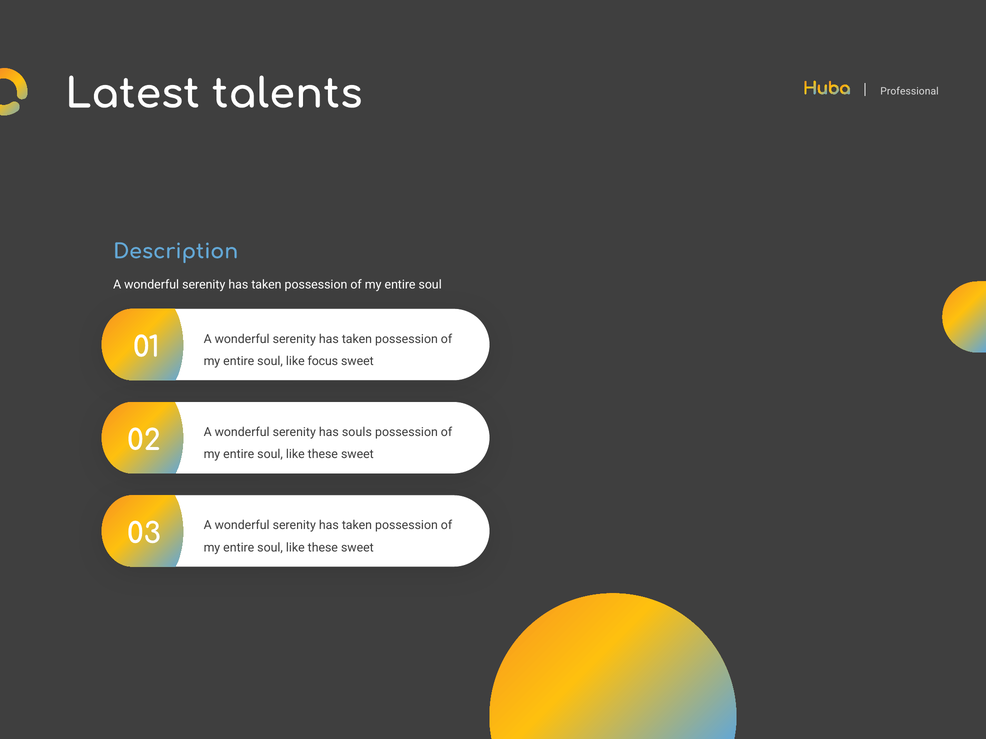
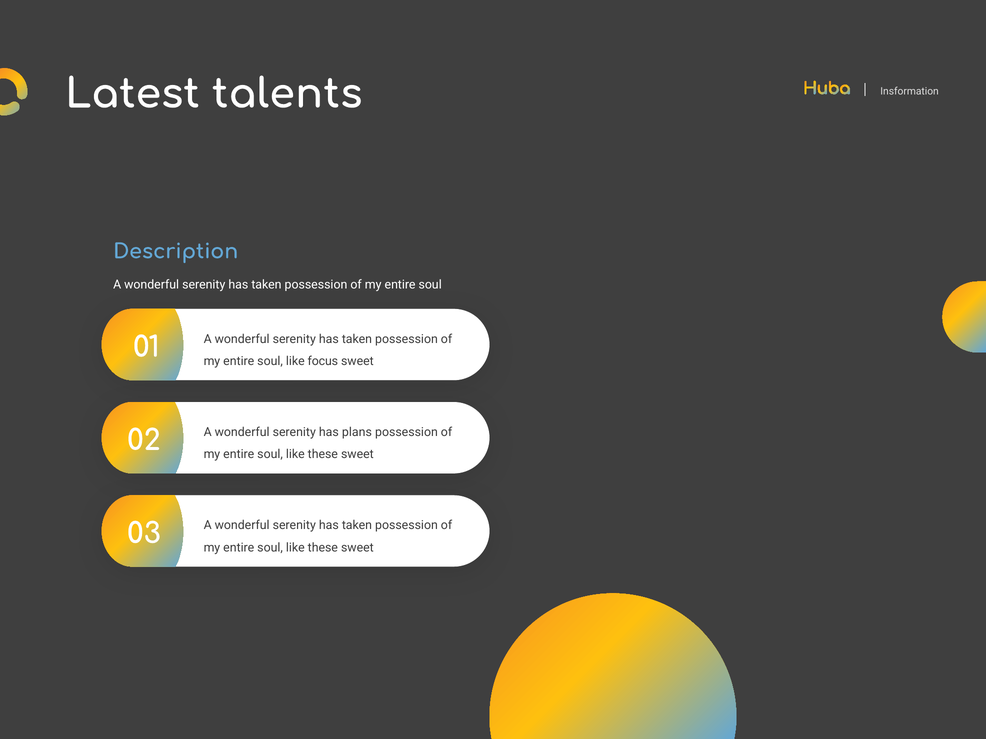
Professional: Professional -> Insformation
souls: souls -> plans
